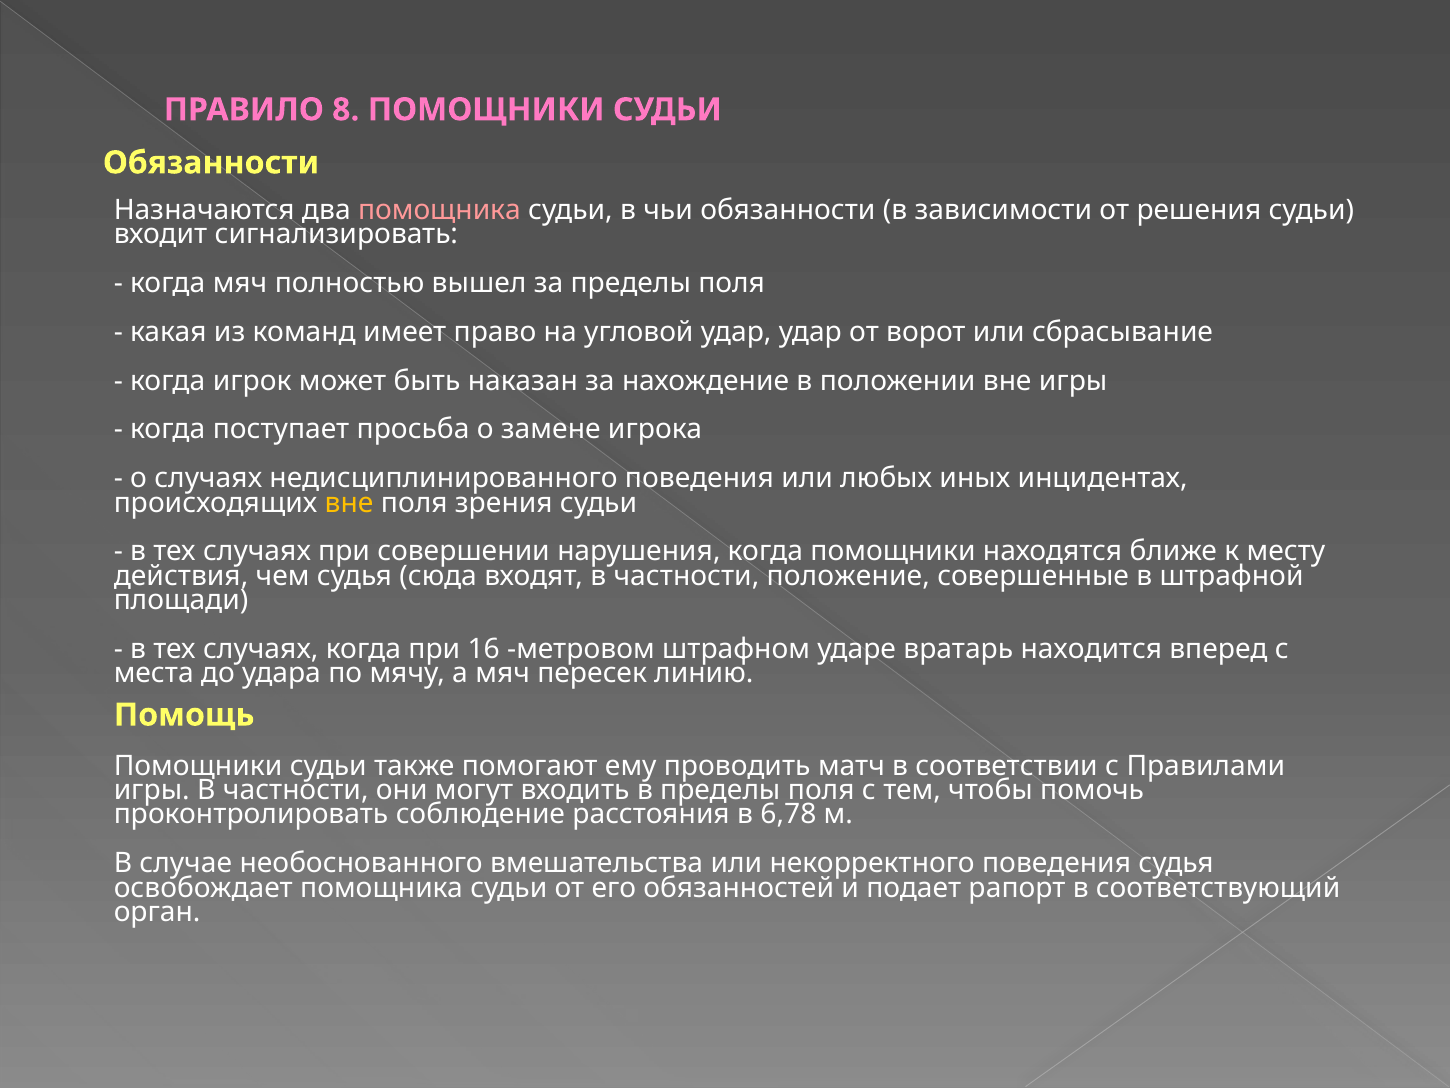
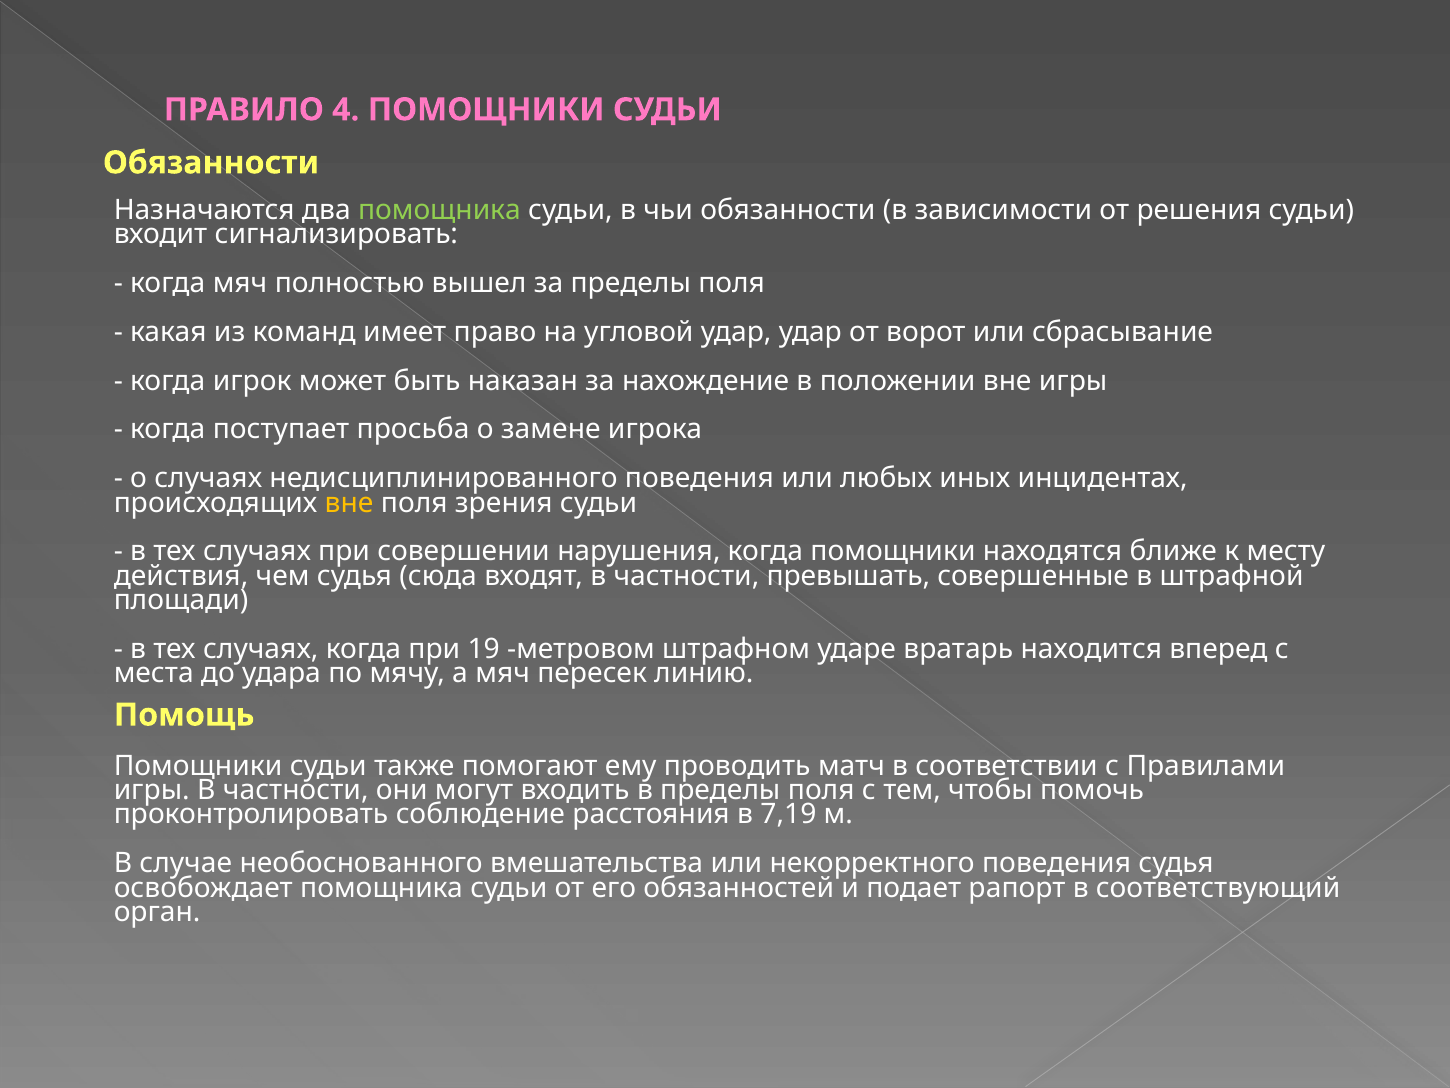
8: 8 -> 4
помощника at (439, 210) colour: pink -> light green
положение: положение -> превышать
16: 16 -> 19
6,78: 6,78 -> 7,19
